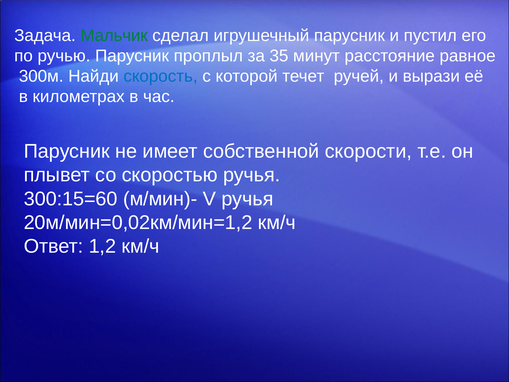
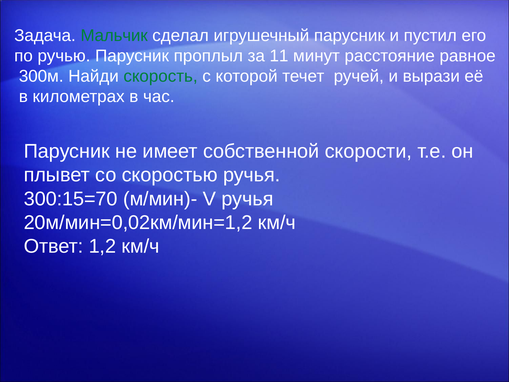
35: 35 -> 11
скорость colour: blue -> green
300:15=60: 300:15=60 -> 300:15=70
